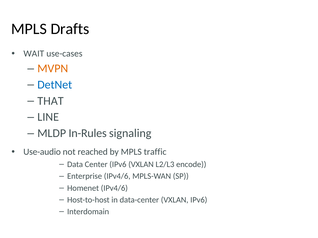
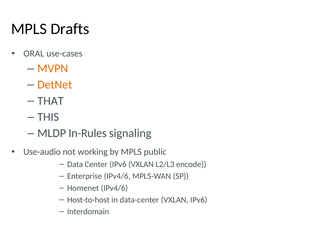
WAIT: WAIT -> ORAL
DetNet colour: blue -> orange
LINE: LINE -> THIS
reached: reached -> working
traffic: traffic -> public
